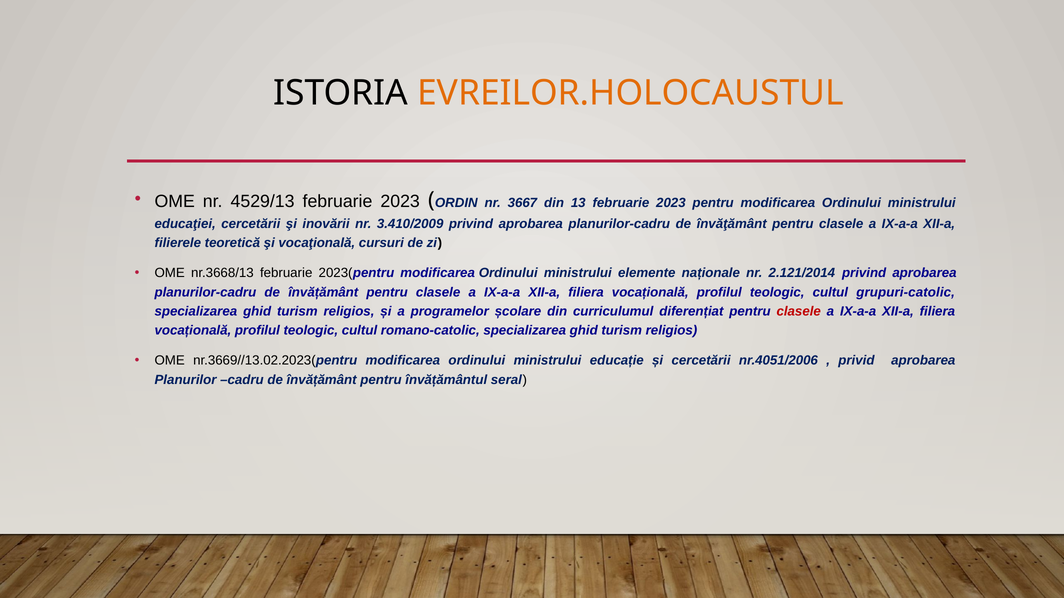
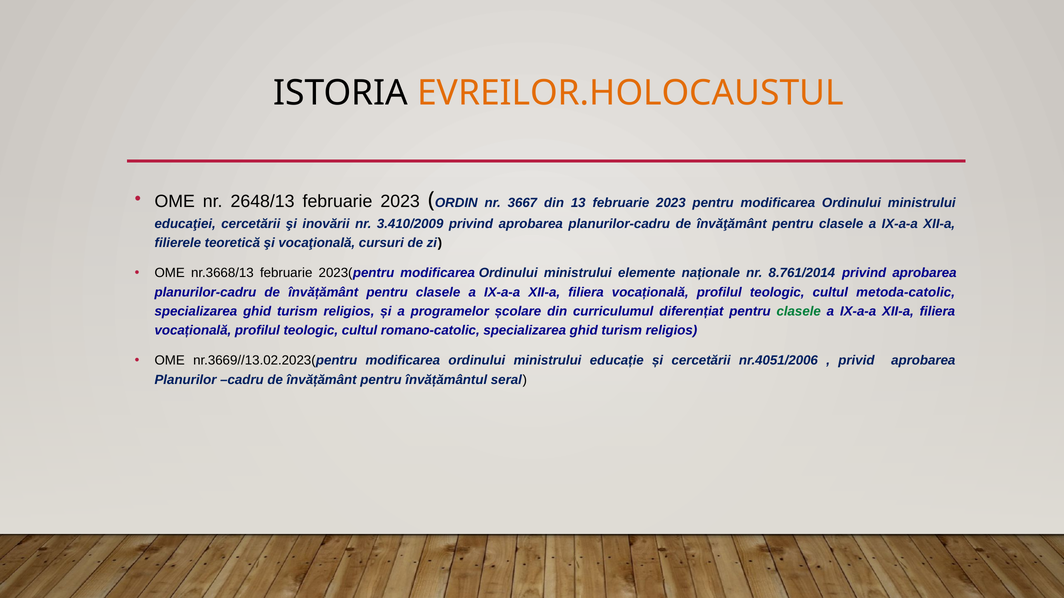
4529/13: 4529/13 -> 2648/13
2.121/2014: 2.121/2014 -> 8.761/2014
grupuri-catolic: grupuri-catolic -> metoda-catolic
clasele at (799, 312) colour: red -> green
